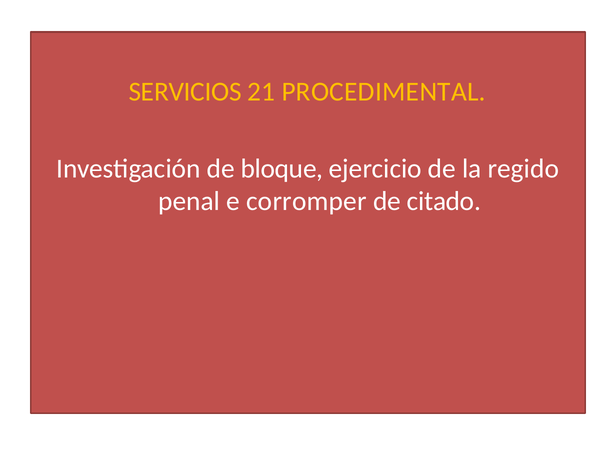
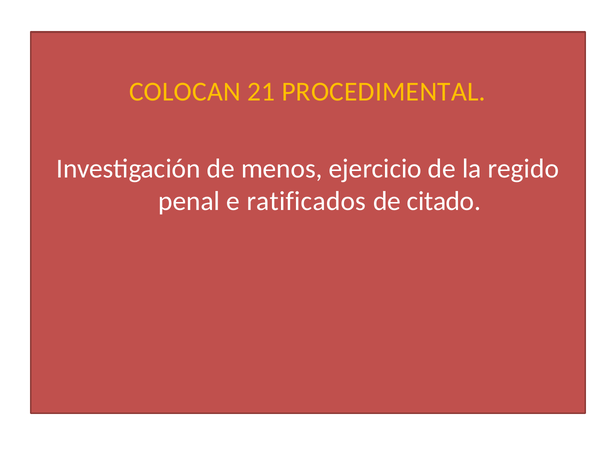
SERVICIOS: SERVICIOS -> COLOCAN
bloque: bloque -> menos
corromper: corromper -> ratificados
